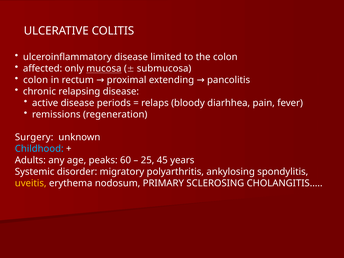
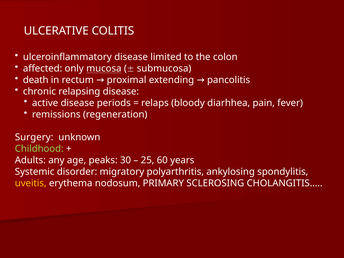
colon at (36, 80): colon -> death
Childhood colour: light blue -> light green
60: 60 -> 30
45: 45 -> 60
